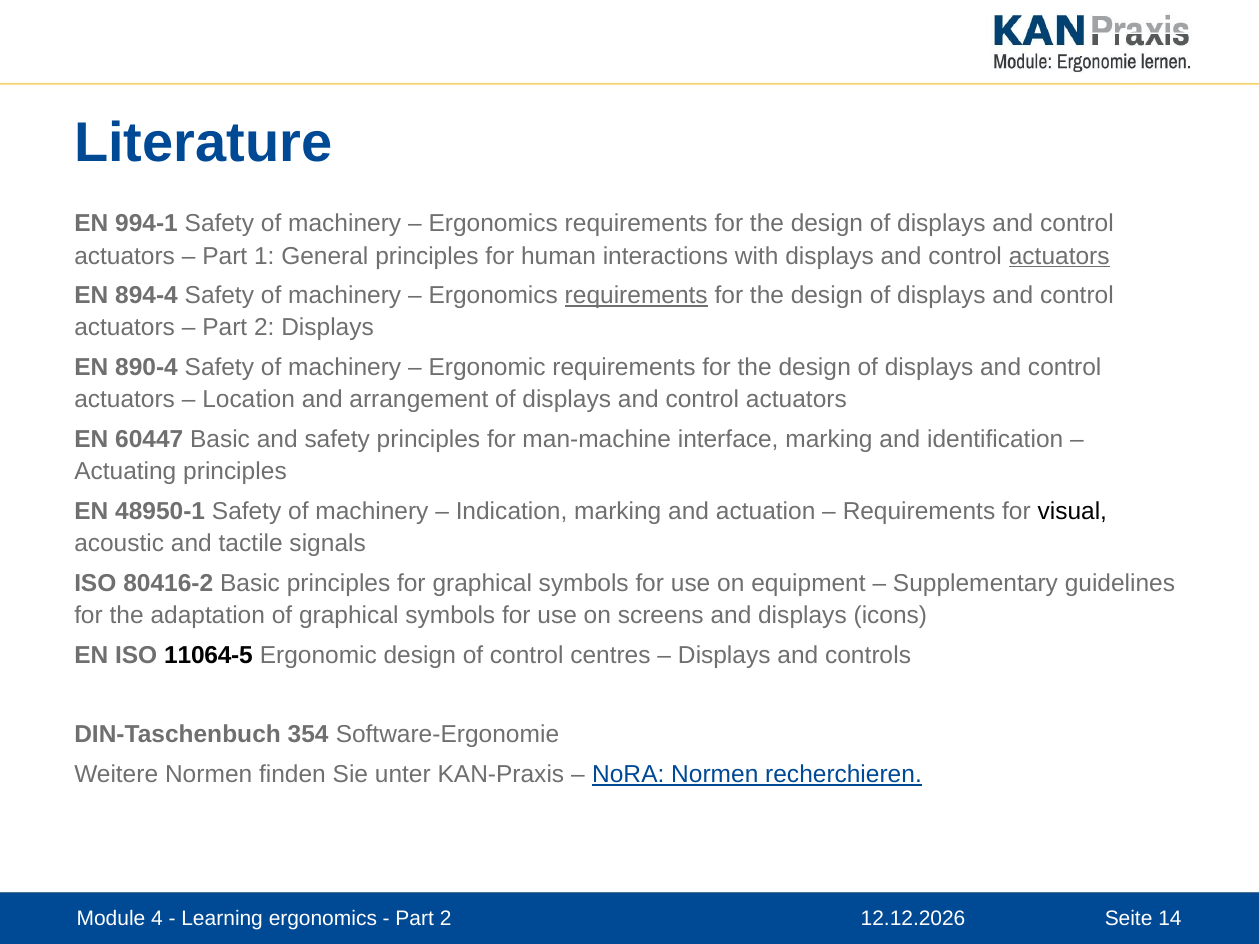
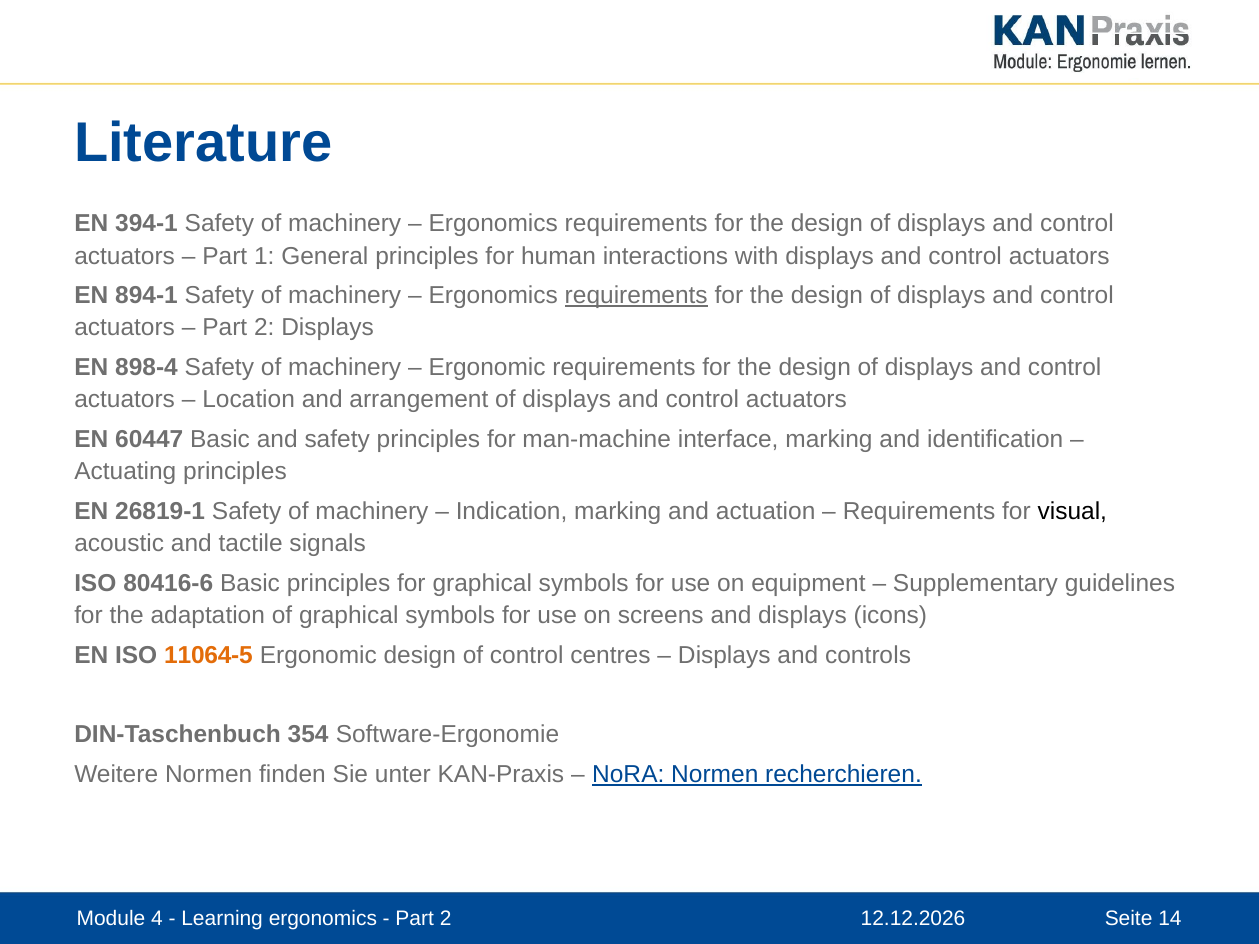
994-1: 994-1 -> 394-1
actuators at (1059, 256) underline: present -> none
894-4: 894-4 -> 894-1
890-4: 890-4 -> 898-4
48950-1: 48950-1 -> 26819-1
80416-2: 80416-2 -> 80416-6
11064-5 colour: black -> orange
